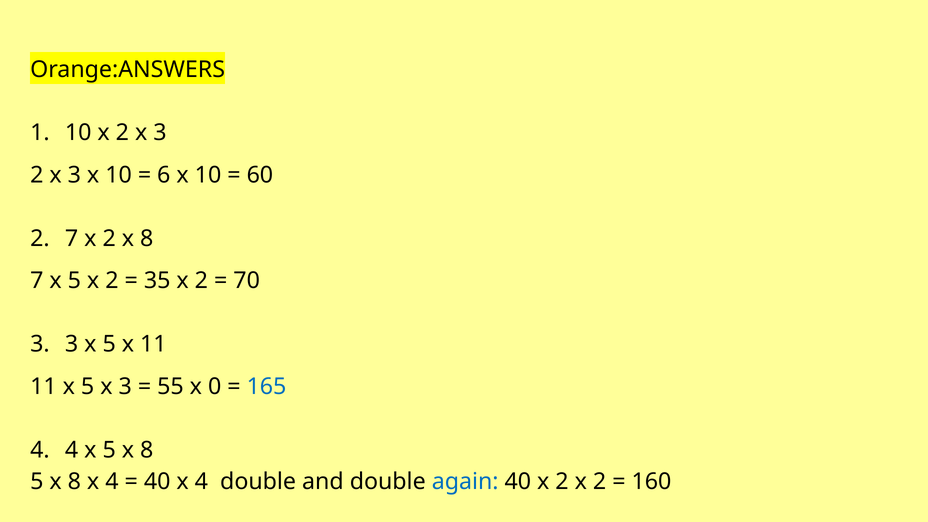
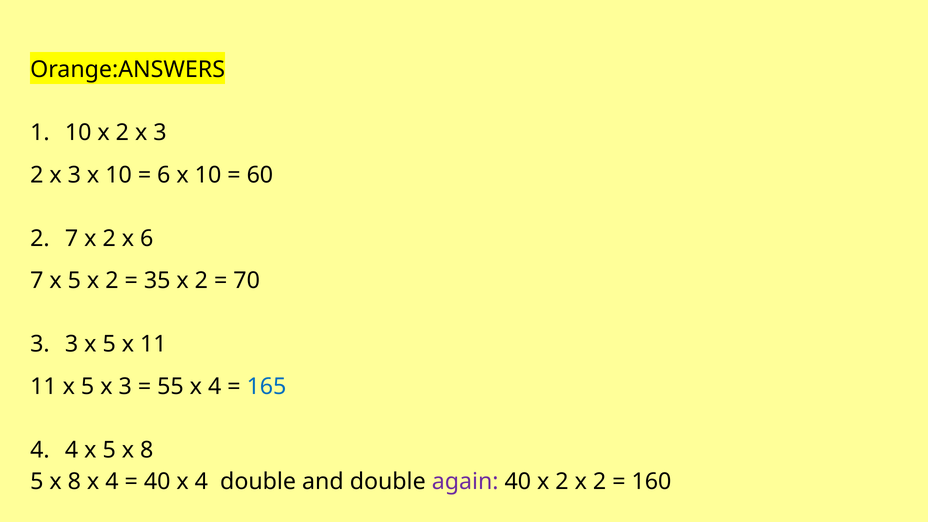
2 x 8: 8 -> 6
55 x 0: 0 -> 4
again colour: blue -> purple
